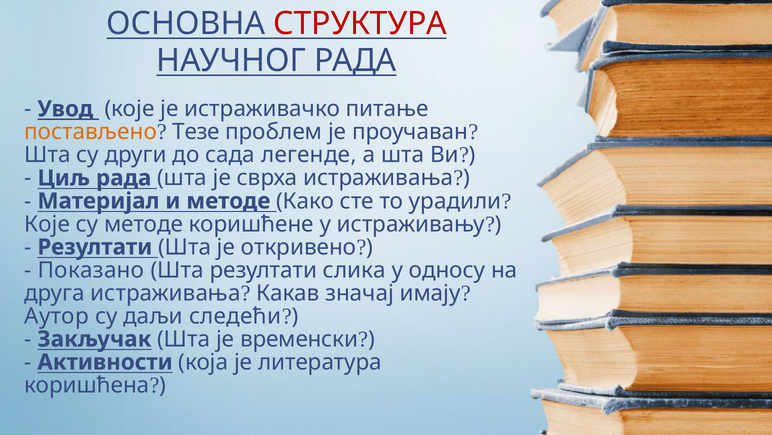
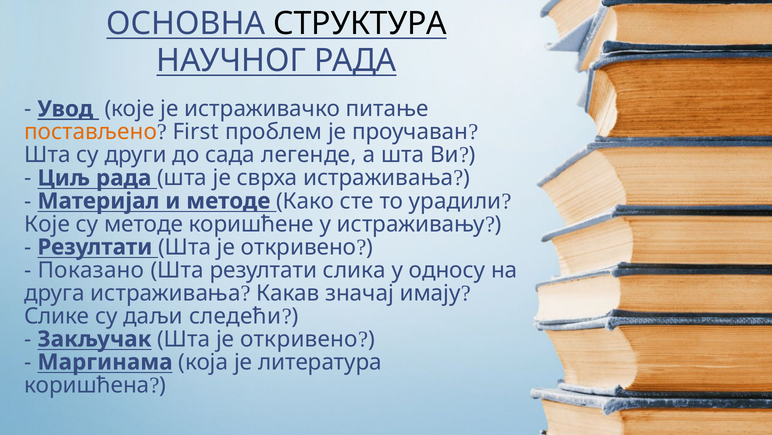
СТРУКТУРА colour: red -> black
Тезе: Тезе -> First
Аутор: Аутор -> Слике
Закључак Шта је временски: временски -> откривено
Активности: Активности -> Маргинама
